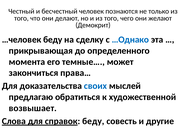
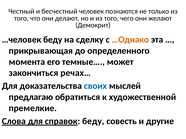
…Однако colour: blue -> orange
права…: права… -> речах…
возвышает: возвышает -> премелкие
